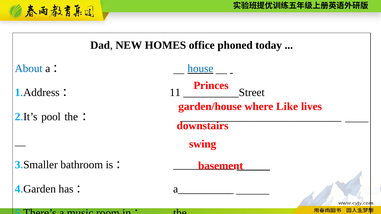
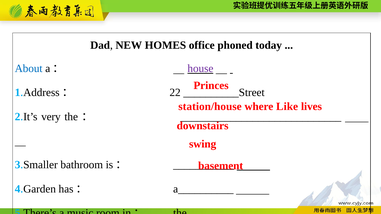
house colour: blue -> purple
11: 11 -> 22
garden/house: garden/house -> station/house
pool: pool -> very
